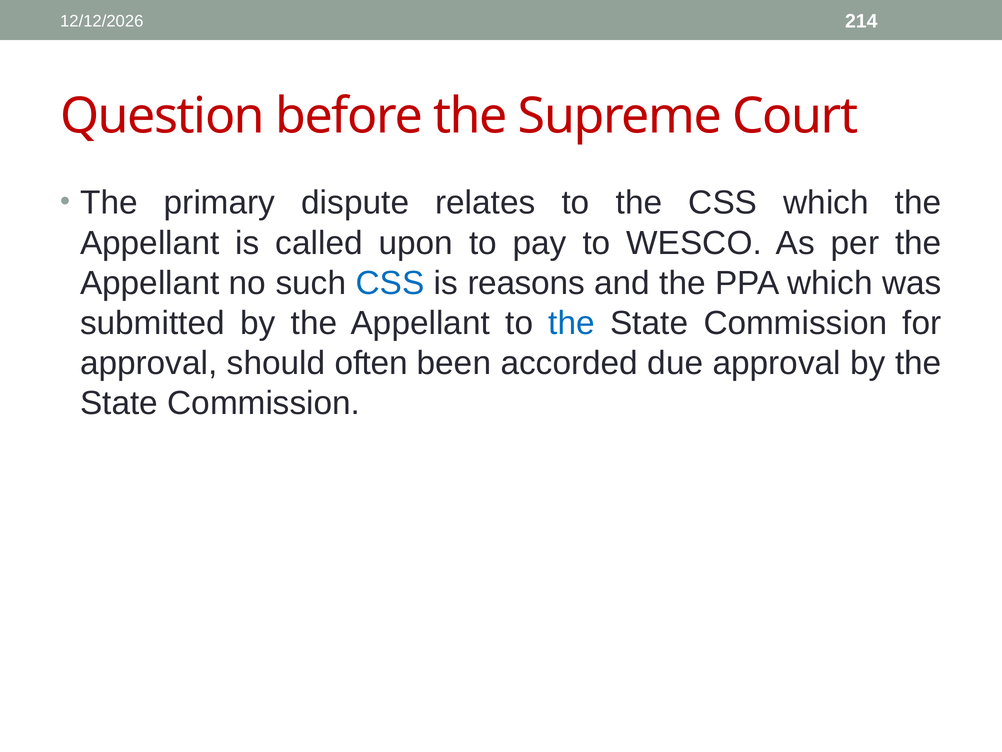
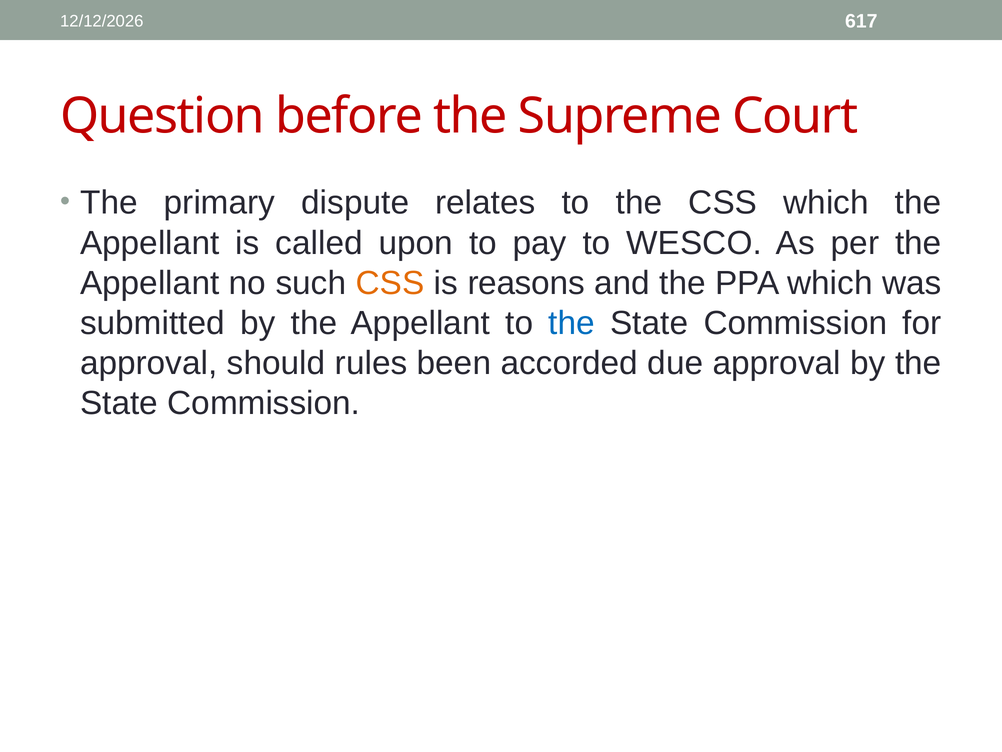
214: 214 -> 617
CSS at (390, 283) colour: blue -> orange
often: often -> rules
